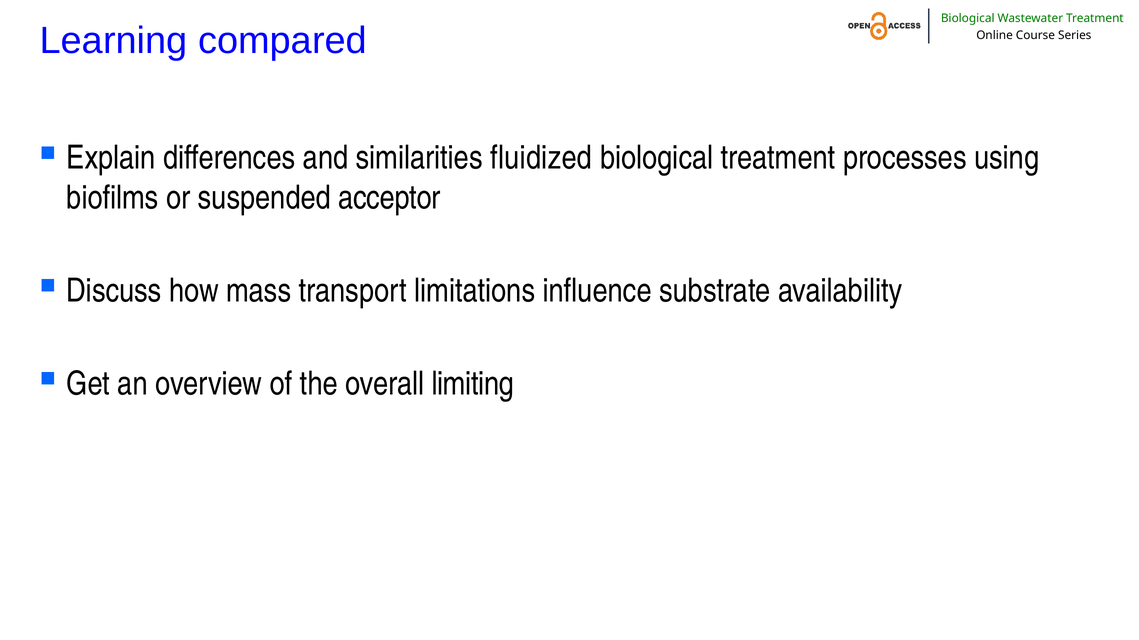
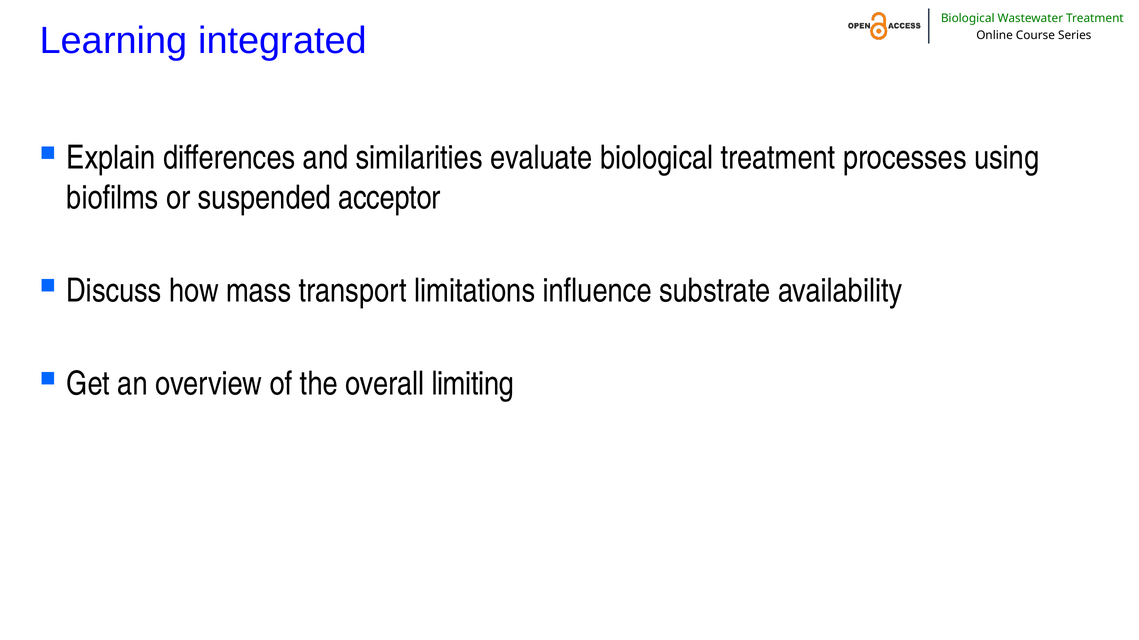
compared: compared -> integrated
fluidized: fluidized -> evaluate
